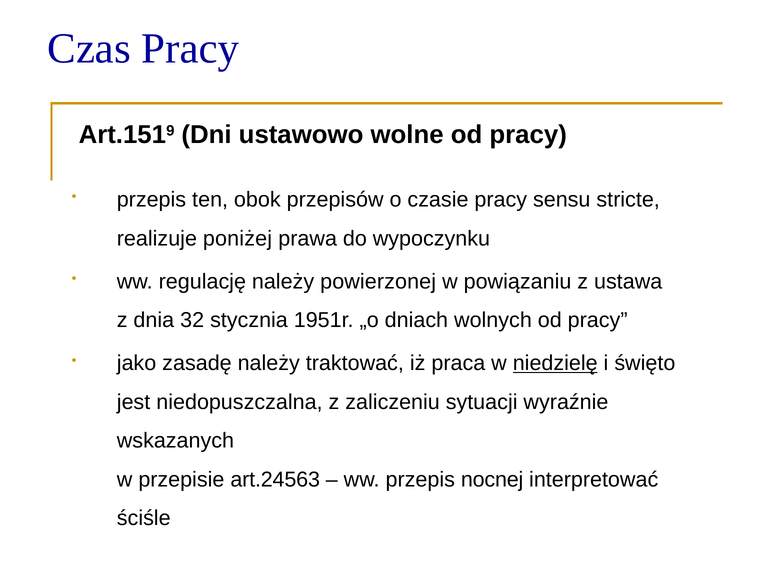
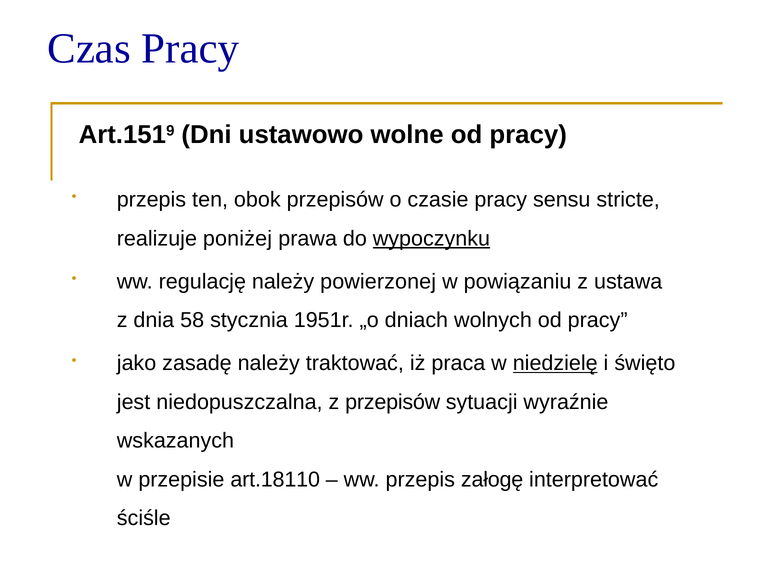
wypoczynku underline: none -> present
32: 32 -> 58
z zaliczeniu: zaliczeniu -> przepisów
art.24563: art.24563 -> art.18110
nocnej: nocnej -> załogę
